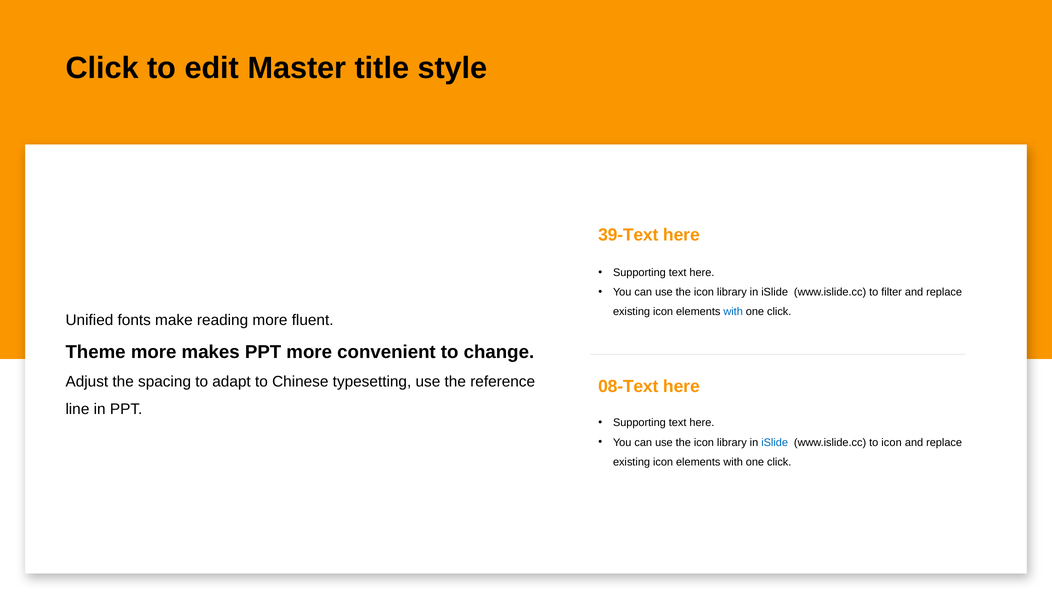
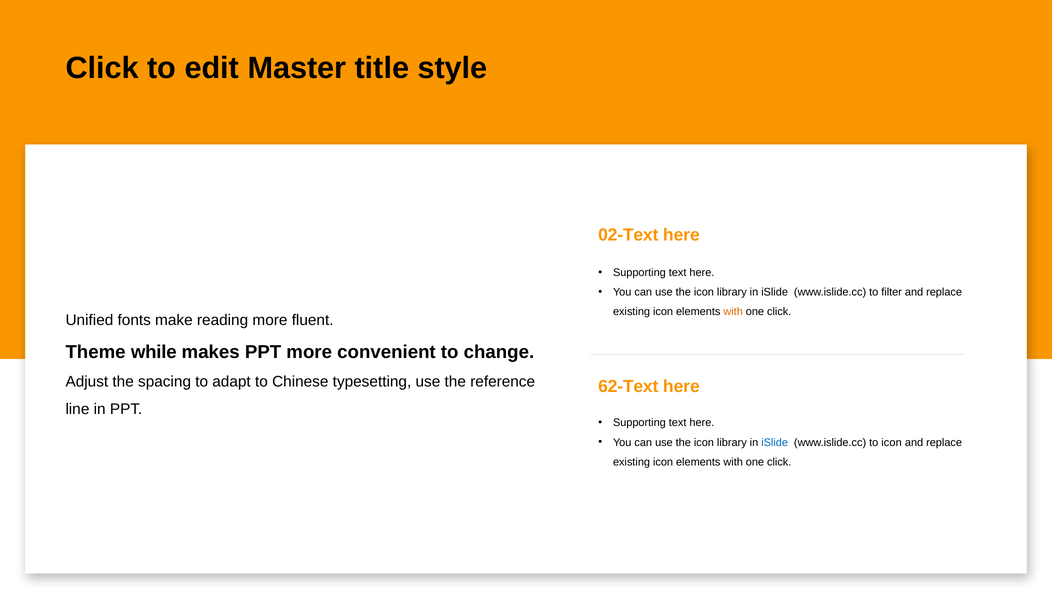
39-Text: 39-Text -> 02-Text
with at (733, 312) colour: blue -> orange
Theme more: more -> while
08-Text: 08-Text -> 62-Text
